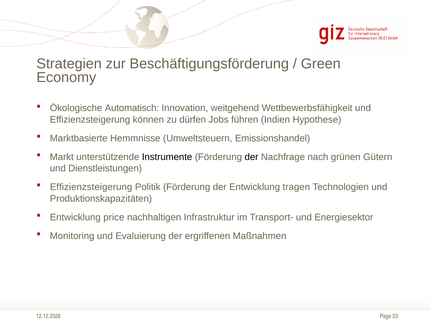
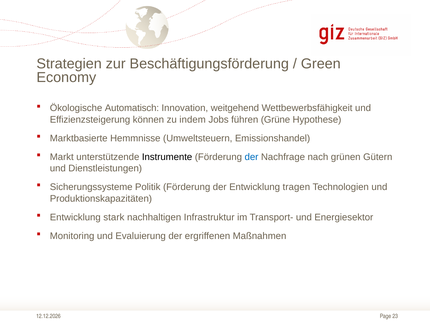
dürfen: dürfen -> indem
Indien: Indien -> Grüne
der at (252, 157) colour: black -> blue
Effizienzsteigerung at (91, 187): Effizienzsteigerung -> Sicherungssysteme
price: price -> stark
